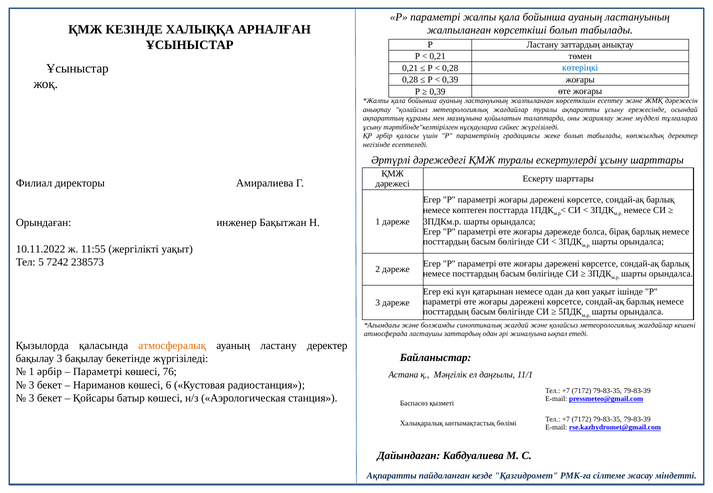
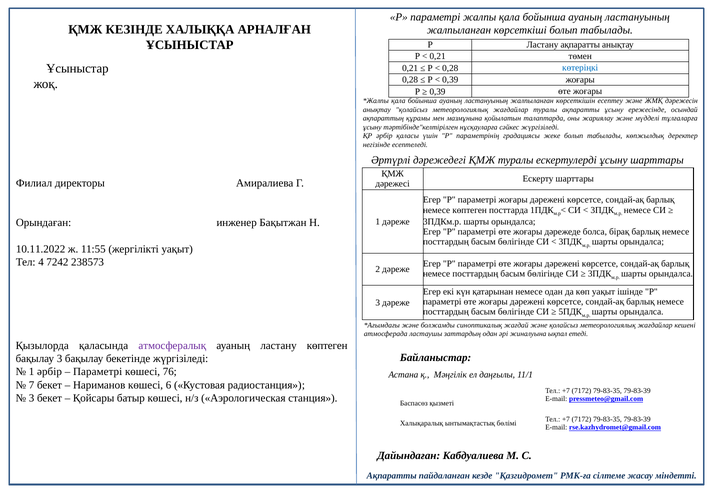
Ластану заттардың: заттардың -> ақпаратты
5: 5 -> 4
атмосфералық colour: orange -> purple
ластану деректер: деректер -> көптеген
3 at (32, 385): 3 -> 7
